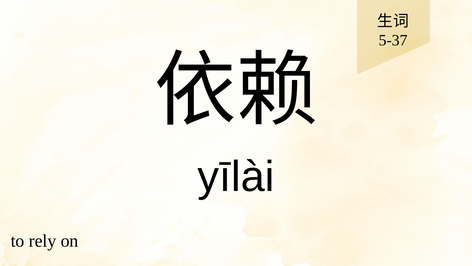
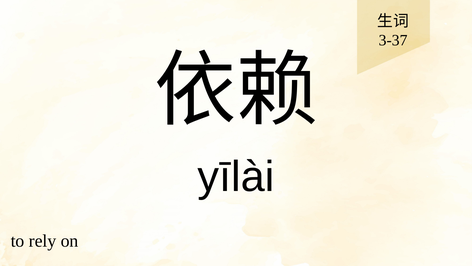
5-37: 5-37 -> 3-37
